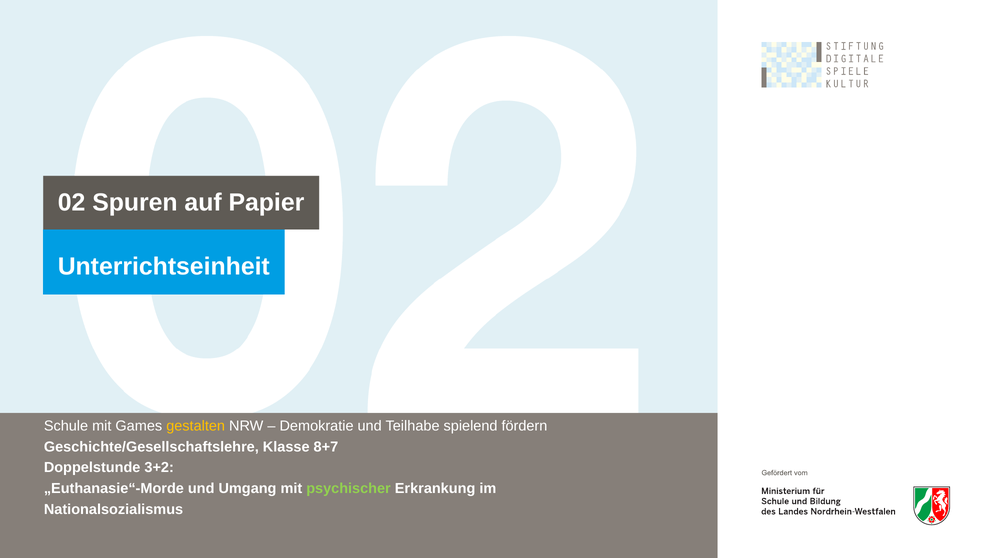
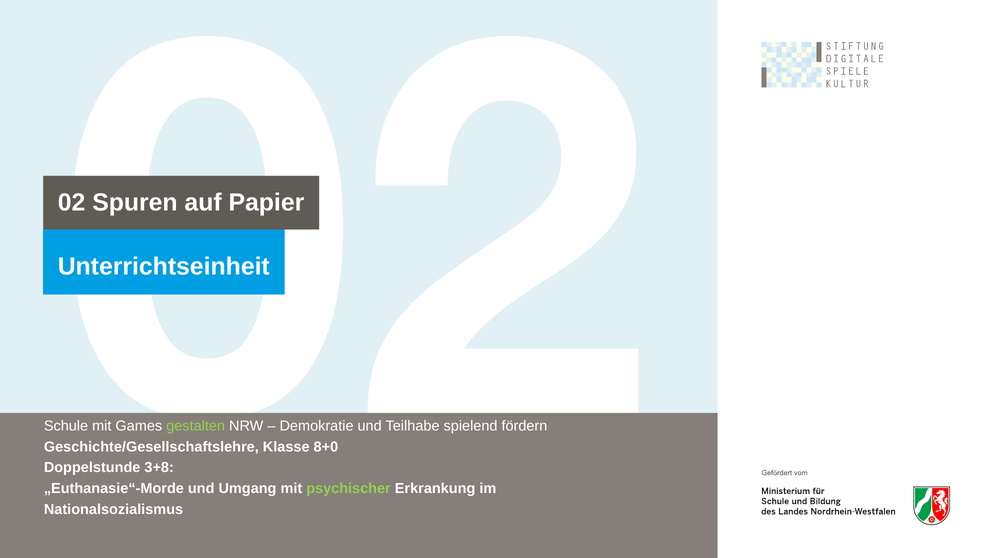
gestalten colour: yellow -> light green
8+7: 8+7 -> 8+0
3+2: 3+2 -> 3+8
